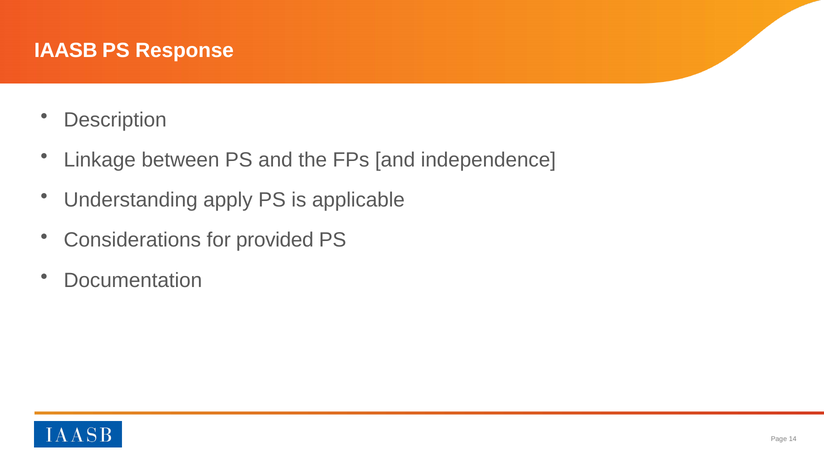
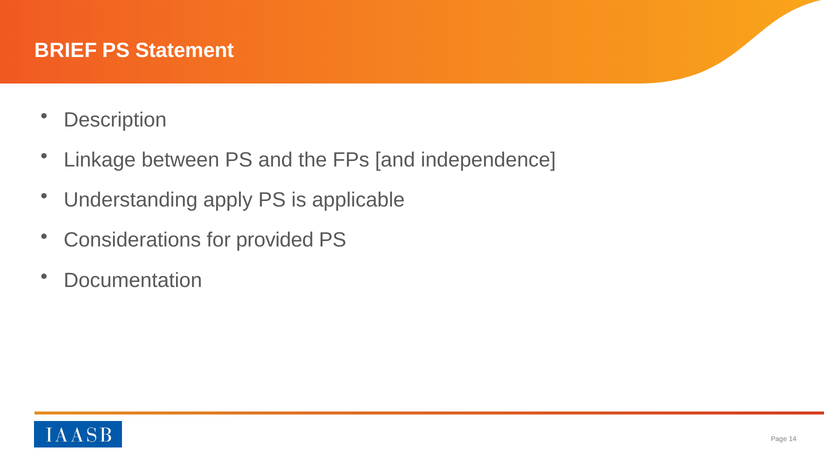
IAASB: IAASB -> BRIEF
Response: Response -> Statement
